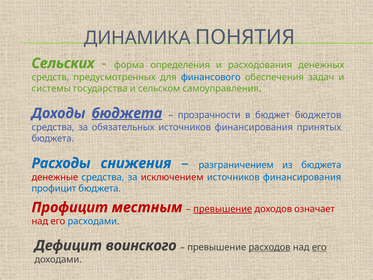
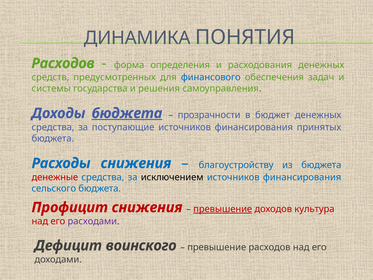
Сельских at (63, 63): Сельских -> Расходов
сельском: сельском -> решения
бюджет бюджетов: бюджетов -> денежных
обязательных: обязательных -> поступающие
разграничением: разграничением -> благоустройству
исключением colour: red -> black
профицит at (54, 188): профицит -> сельского
Профицит местным: местным -> снижения
означает: означает -> культура
расходами colour: blue -> purple
расходов at (270, 247) underline: present -> none
его at (319, 247) underline: present -> none
